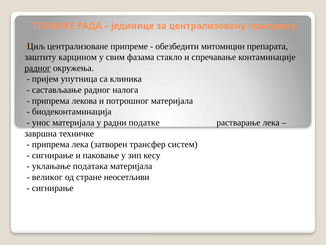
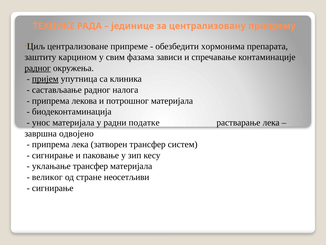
митомицин: митомицин -> хормонима
стакло: стакло -> зависи
пријем underline: none -> present
техничке: техничке -> одвојено
уклањање података: података -> трансфер
